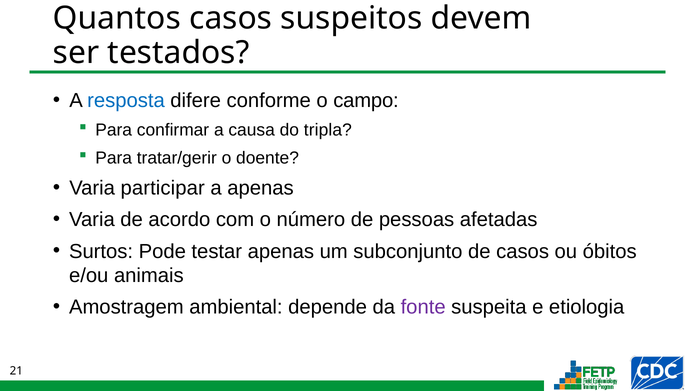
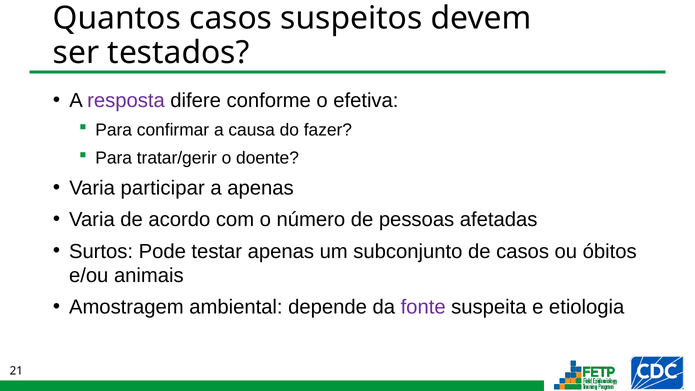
resposta colour: blue -> purple
campo: campo -> efetiva
tripla: tripla -> fazer
